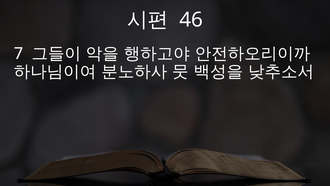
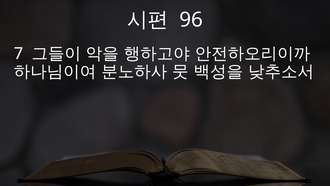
46: 46 -> 96
